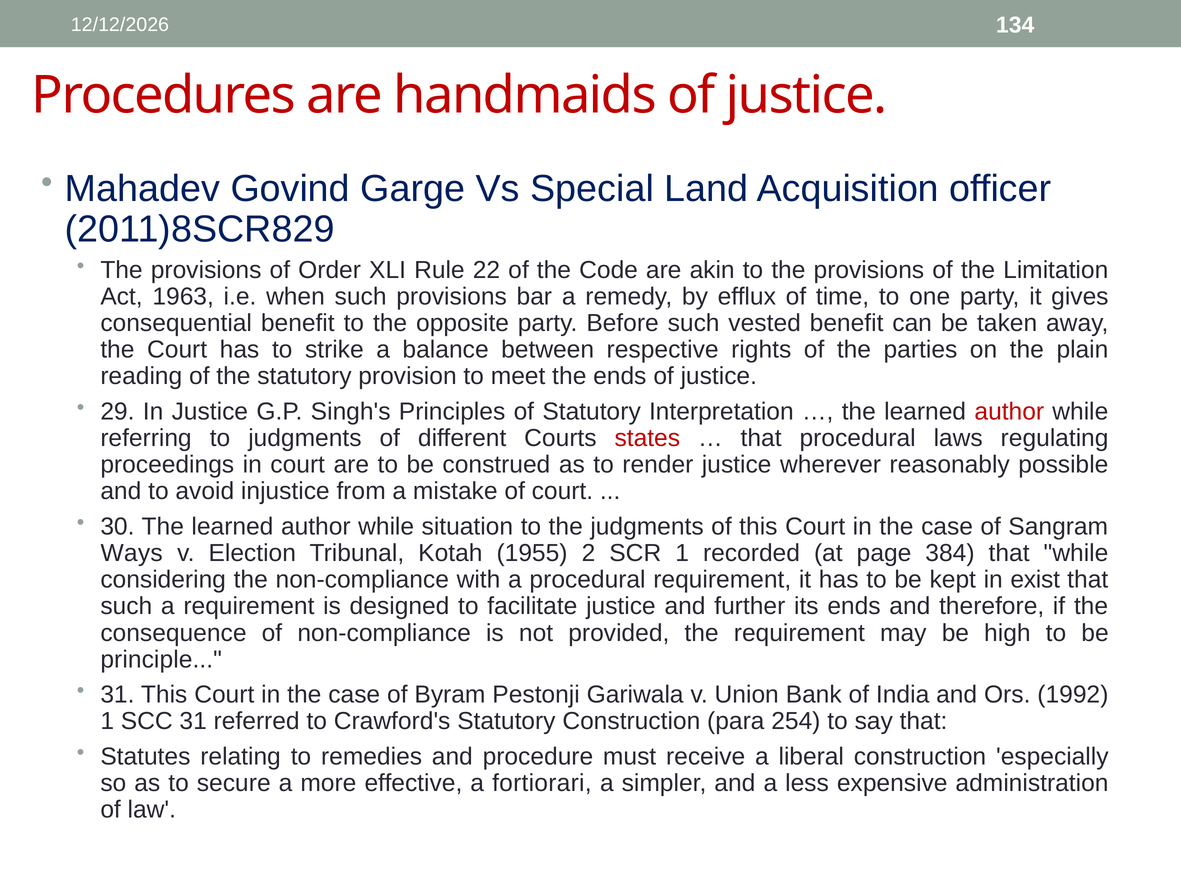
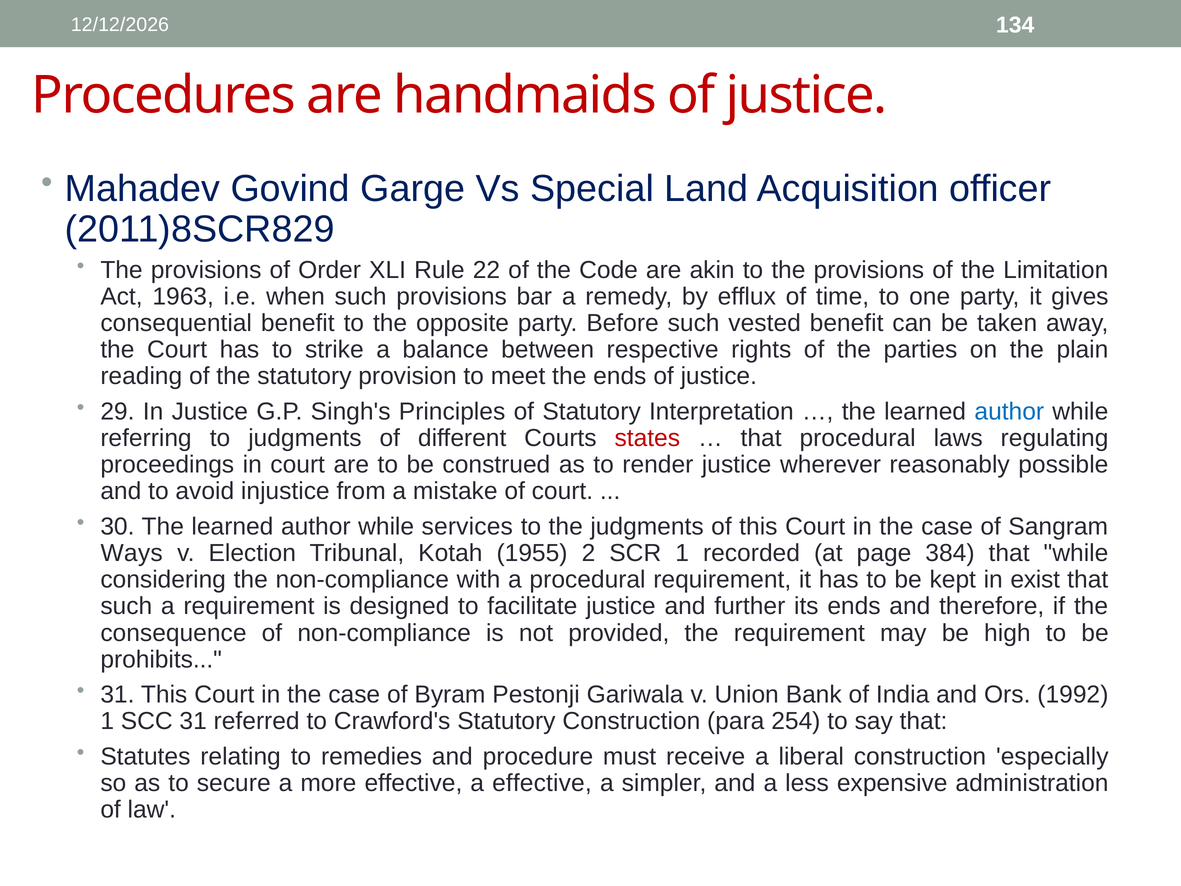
author at (1009, 411) colour: red -> blue
situation: situation -> services
principle: principle -> prohibits
a fortiorari: fortiorari -> effective
